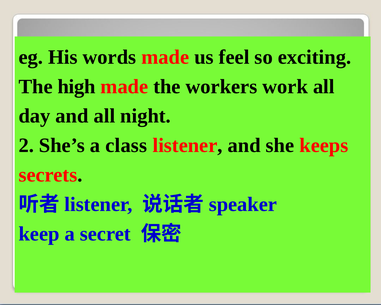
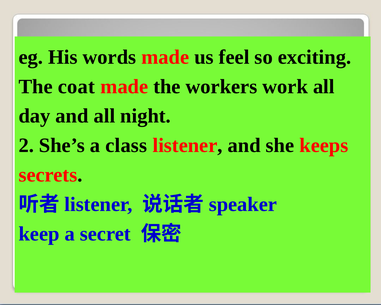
high: high -> coat
